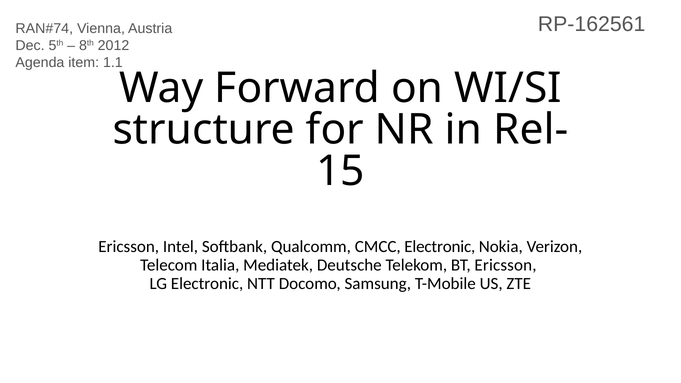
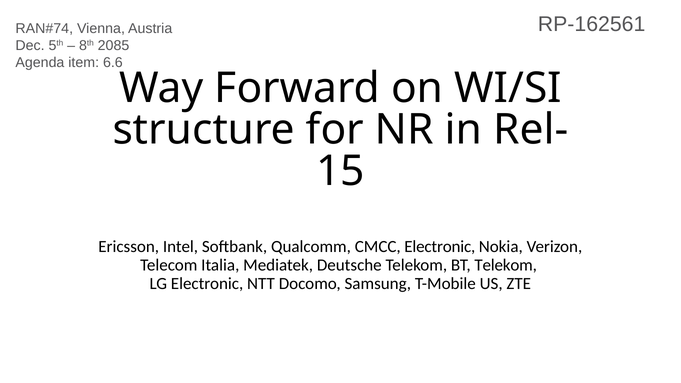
2012: 2012 -> 2085
1.1: 1.1 -> 6.6
BT Ericsson: Ericsson -> Telekom
